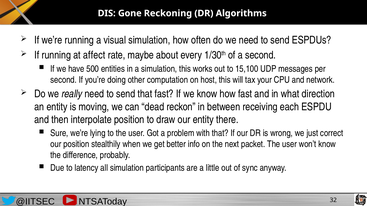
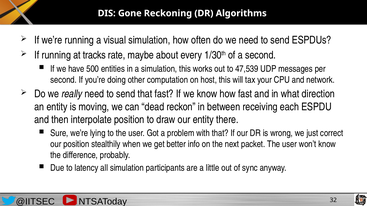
affect: affect -> tracks
15,100: 15,100 -> 47,539
